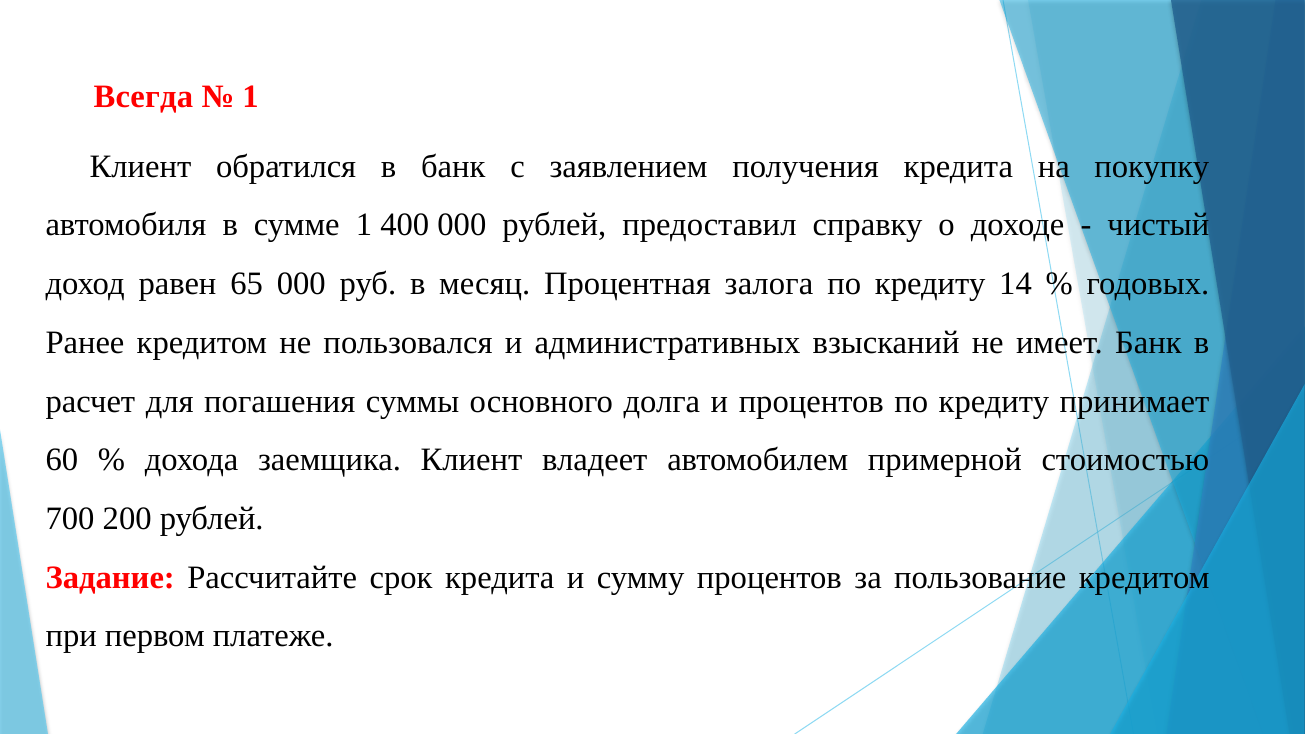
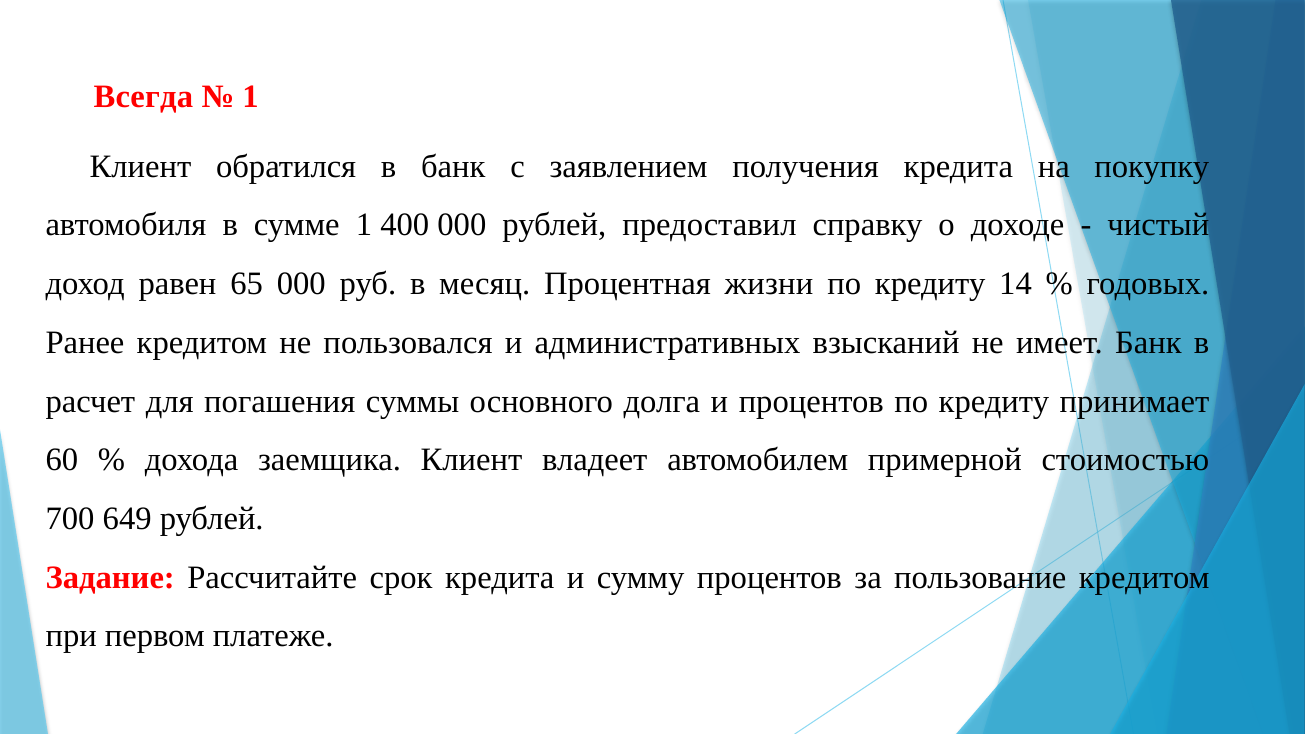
залога: залога -> жизни
200: 200 -> 649
